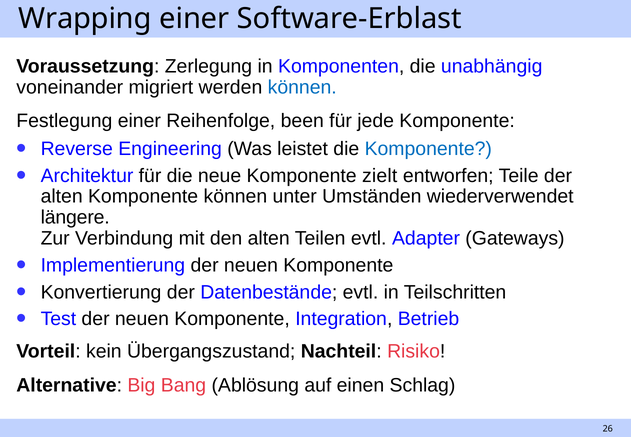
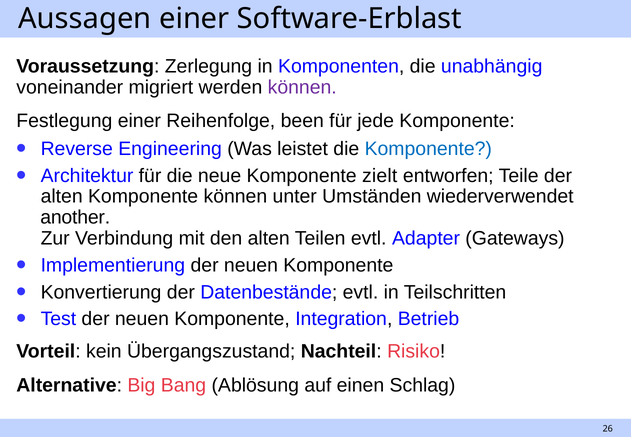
Wrapping: Wrapping -> Aussagen
können at (302, 87) colour: blue -> purple
längere: längere -> another
